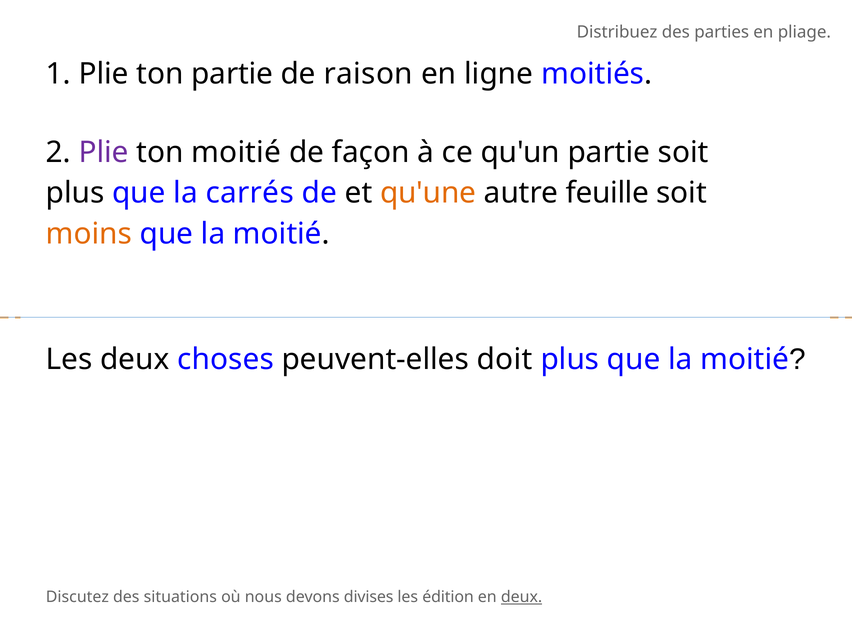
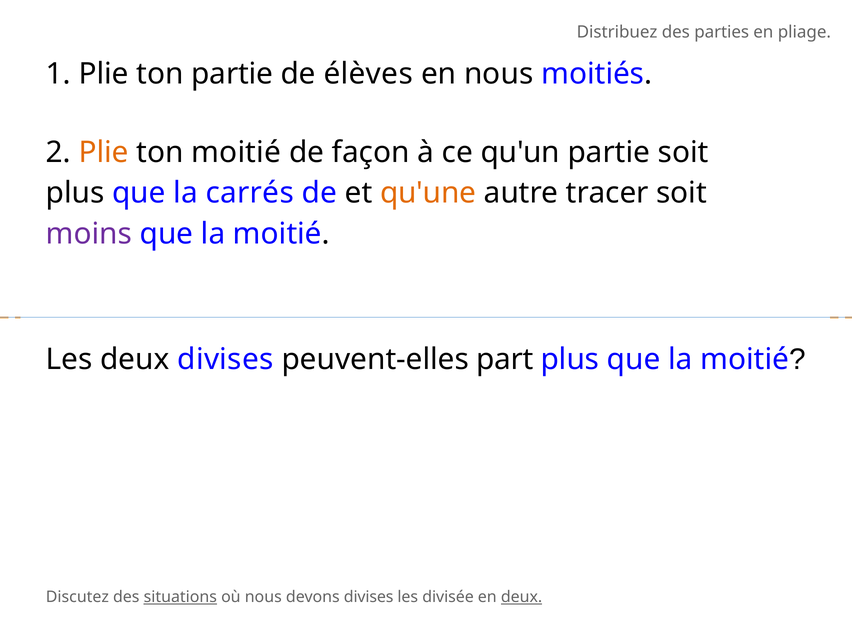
raison: raison -> élèves
en ligne: ligne -> nous
Plie at (104, 152) colour: purple -> orange
feuille: feuille -> tracer
moins colour: orange -> purple
deux choses: choses -> divises
doit: doit -> part
situations underline: none -> present
édition: édition -> divisée
